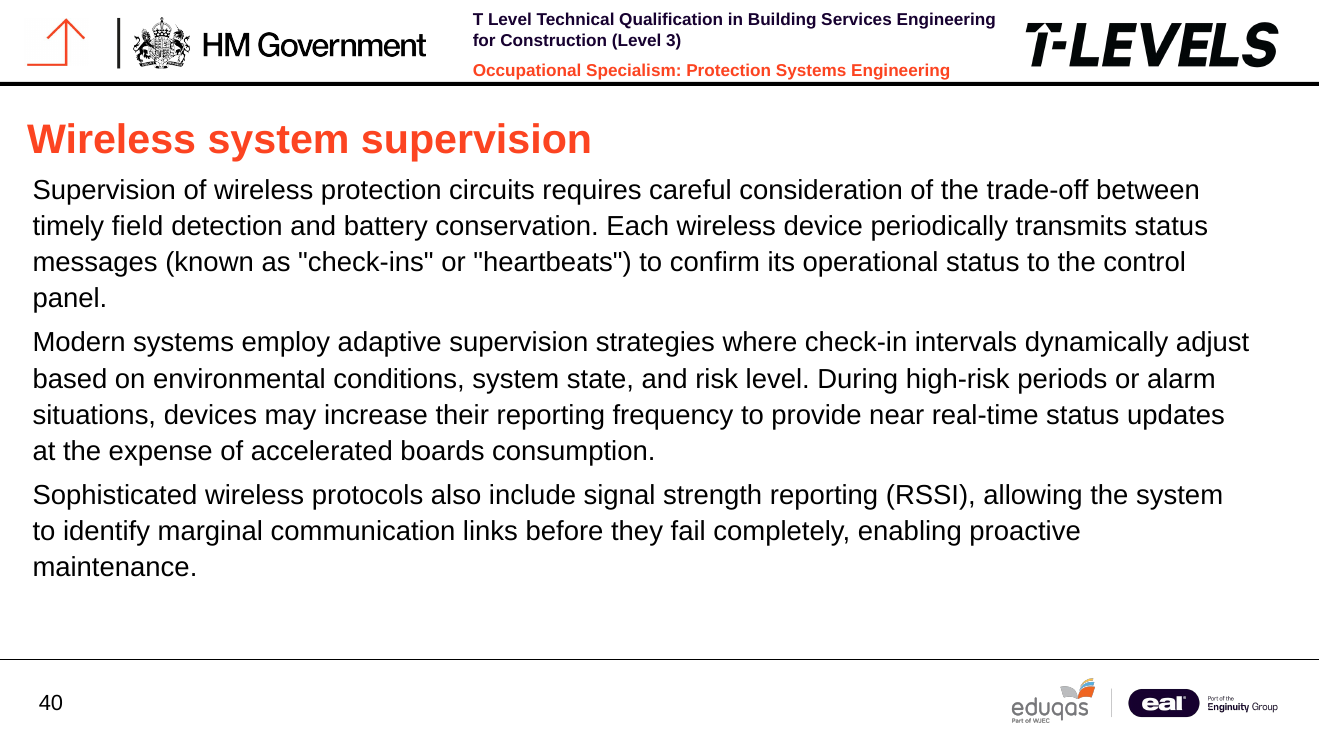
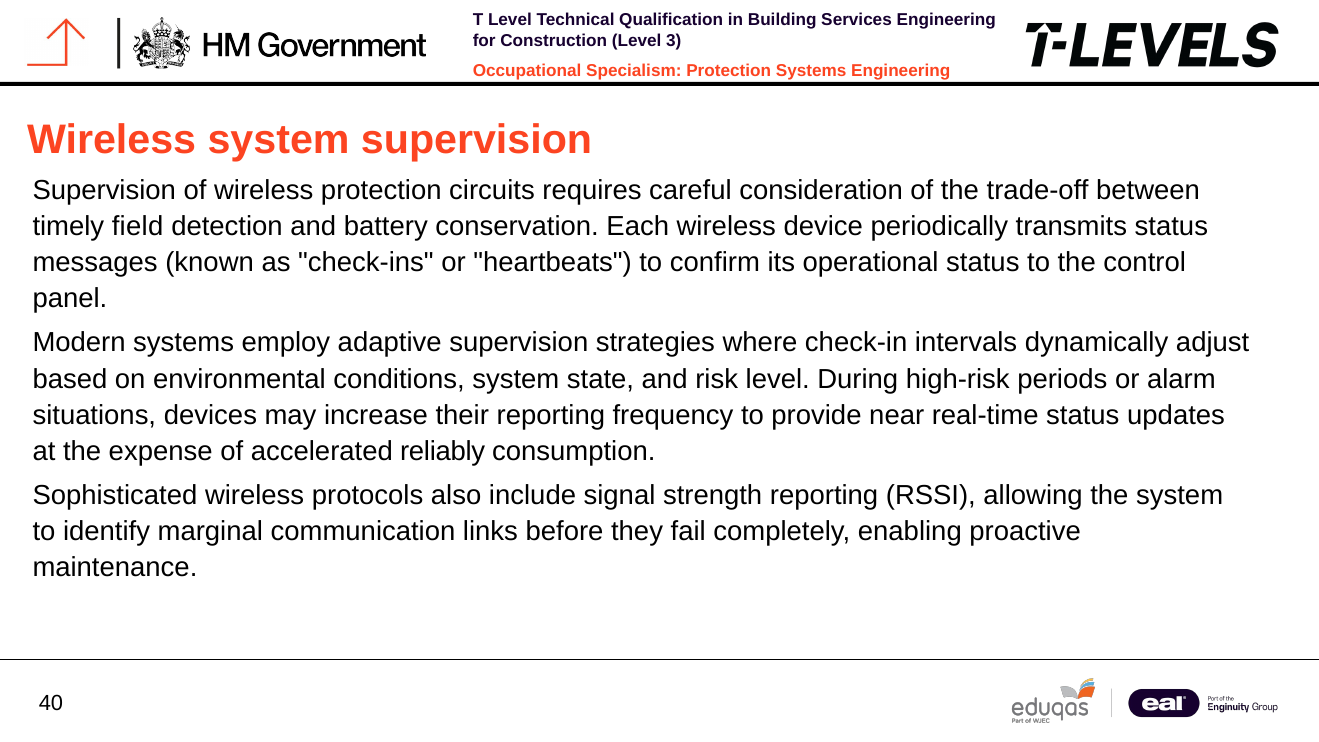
boards: boards -> reliably
